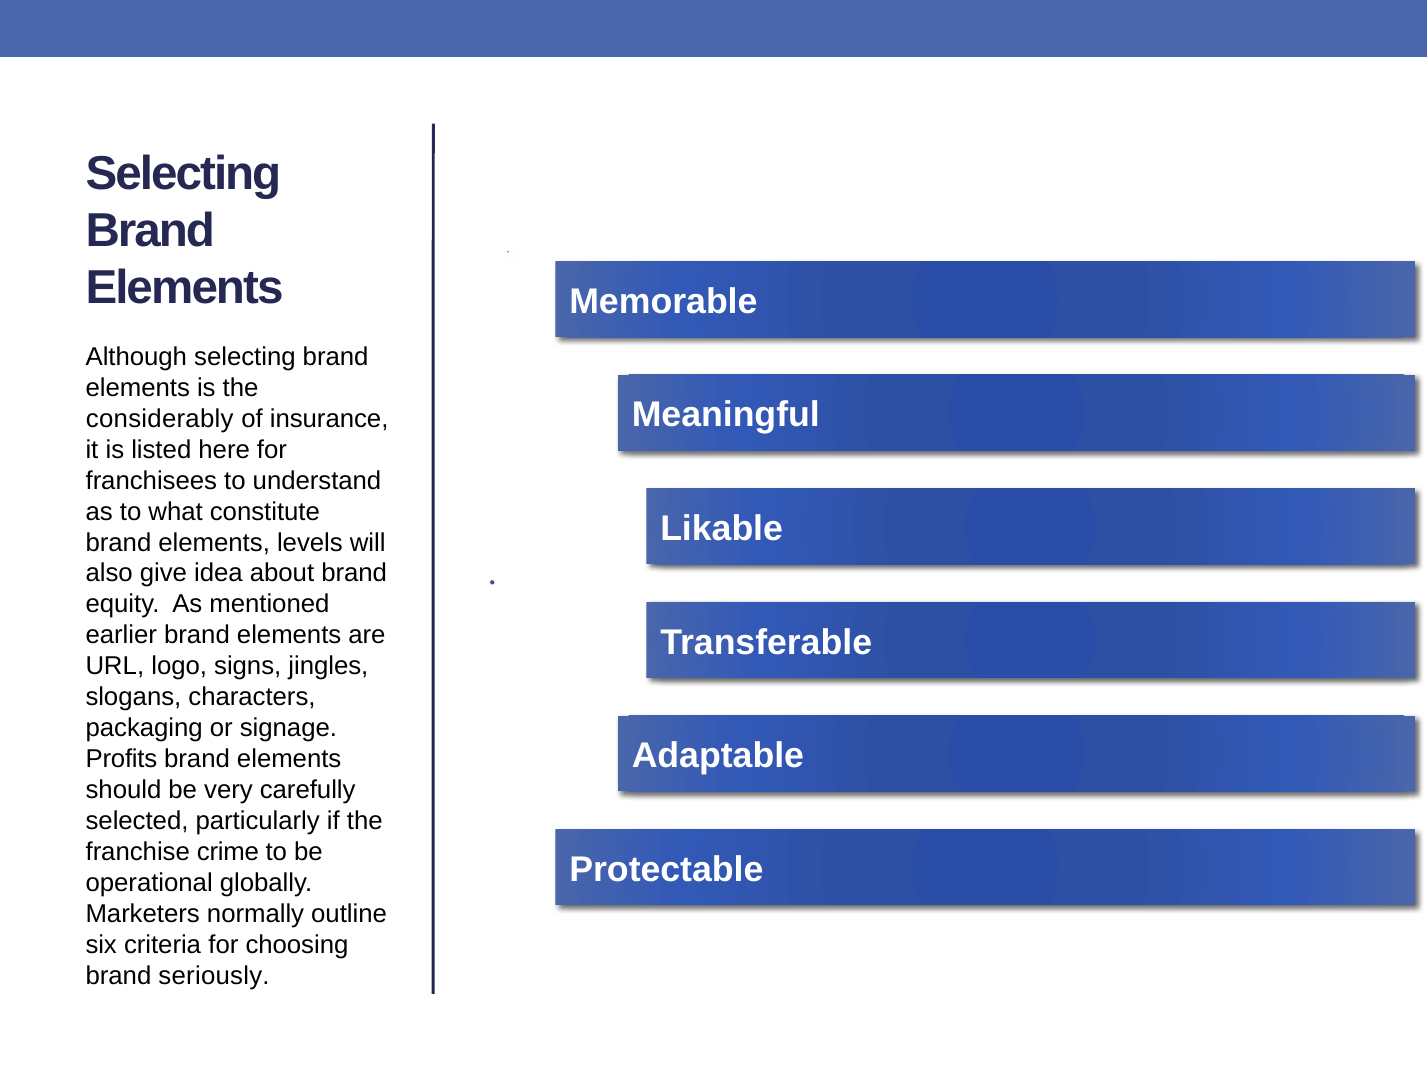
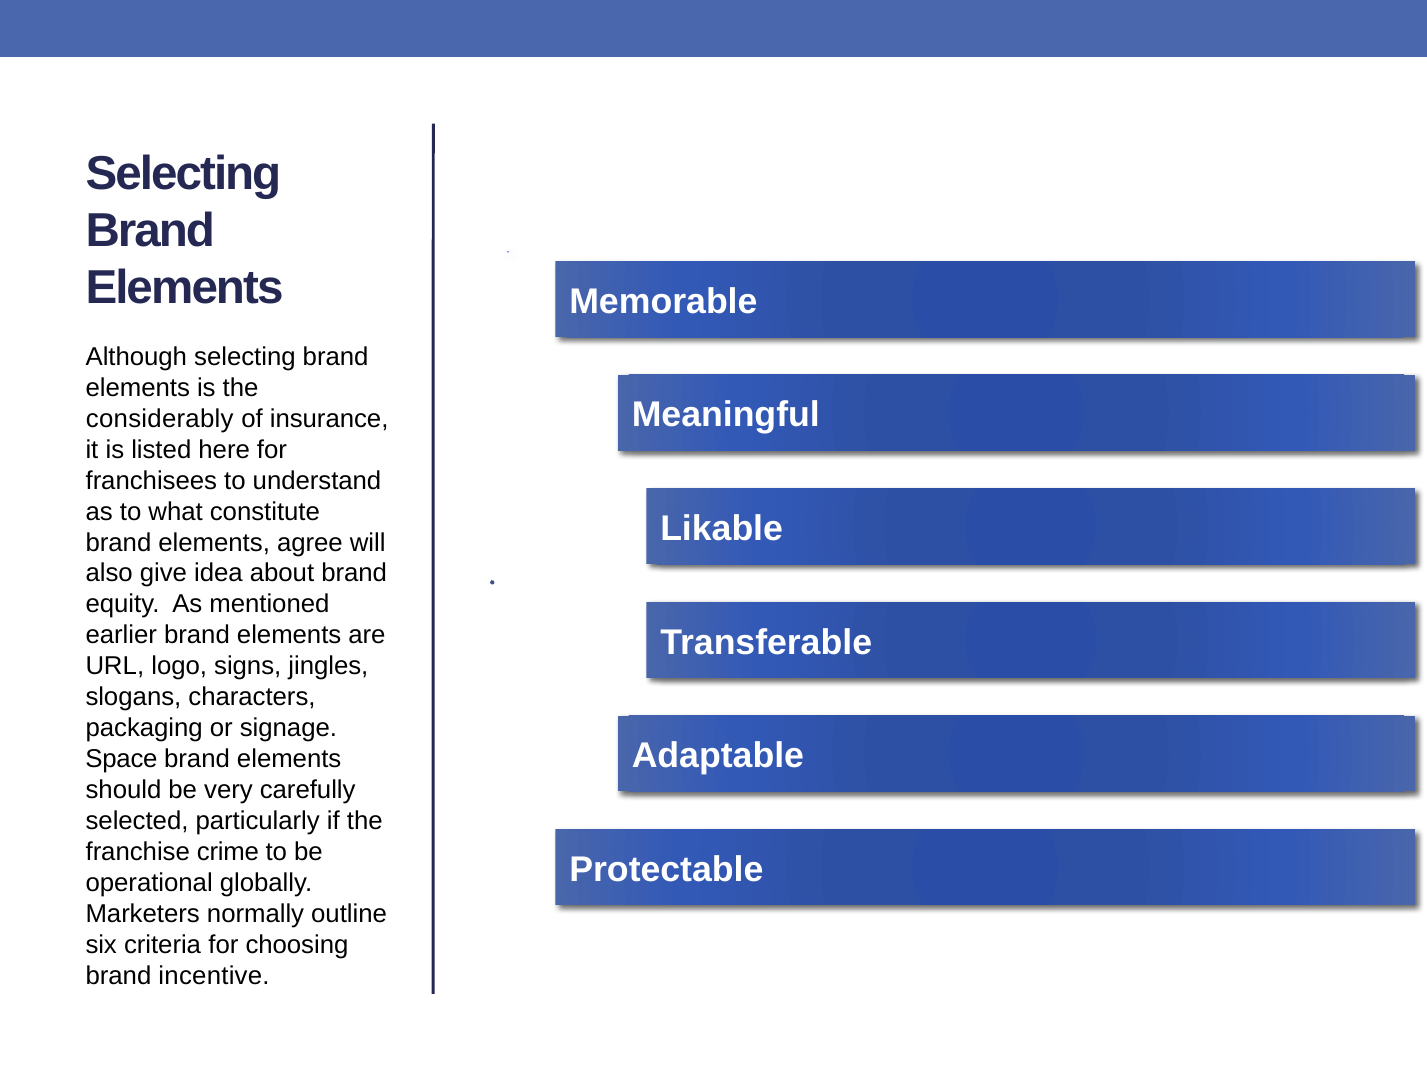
levels: levels -> agree
Profits: Profits -> Space
seriously: seriously -> incentive
